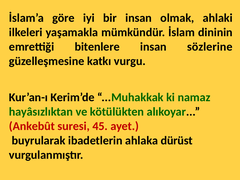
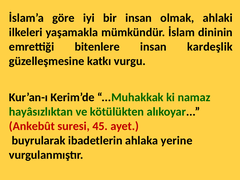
sözlerine: sözlerine -> kardeşlik
dürüst: dürüst -> yerine
